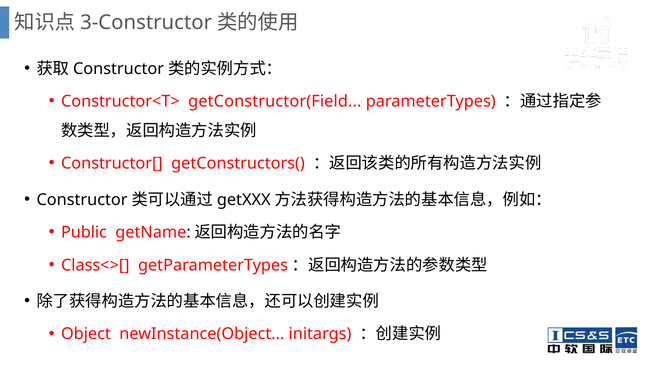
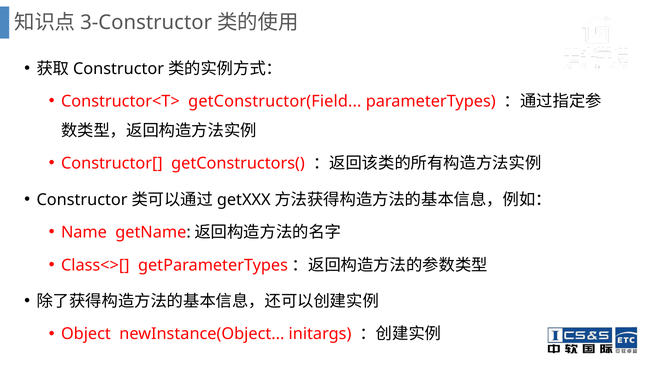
Public: Public -> Name
